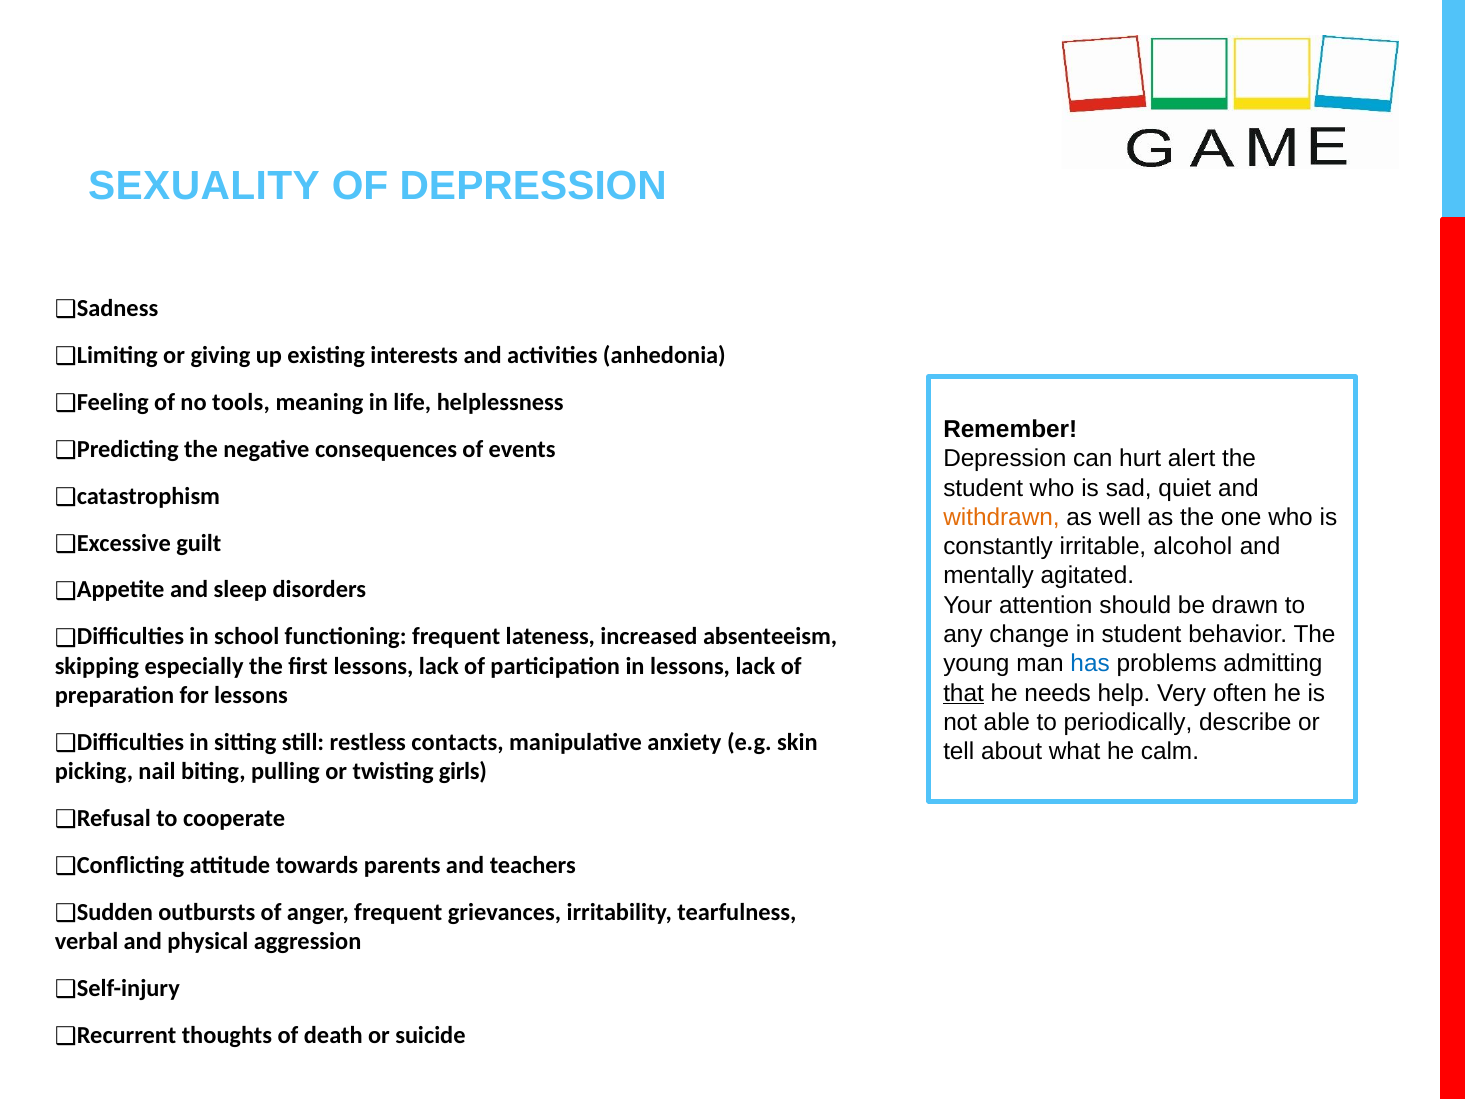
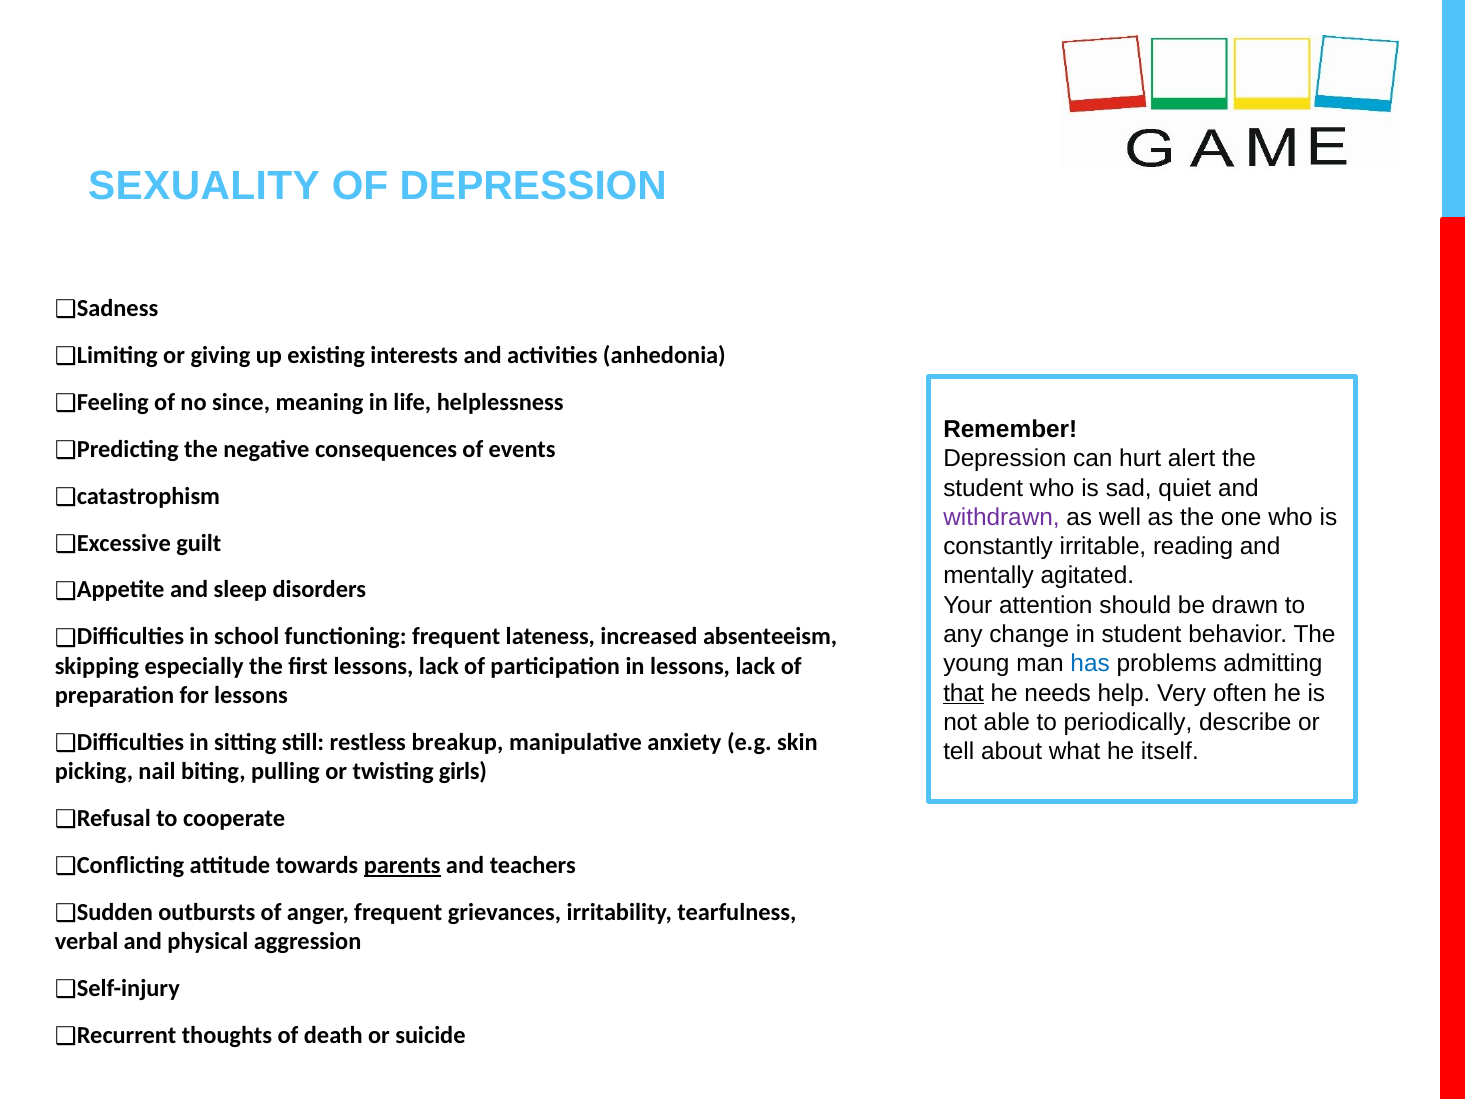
tools: tools -> since
withdrawn colour: orange -> purple
alcohol: alcohol -> reading
contacts: contacts -> breakup
calm: calm -> itself
parents underline: none -> present
